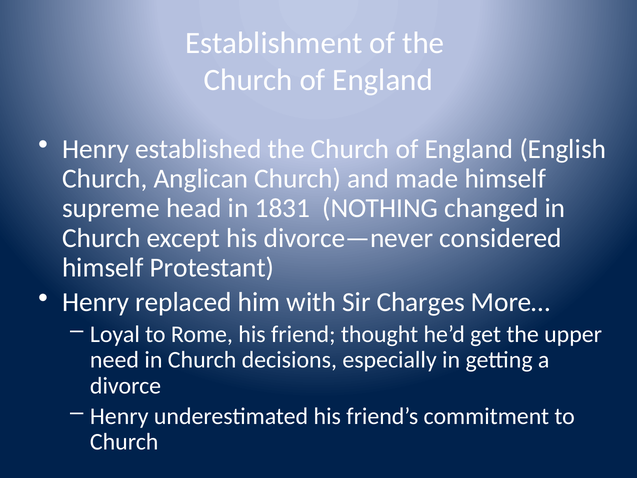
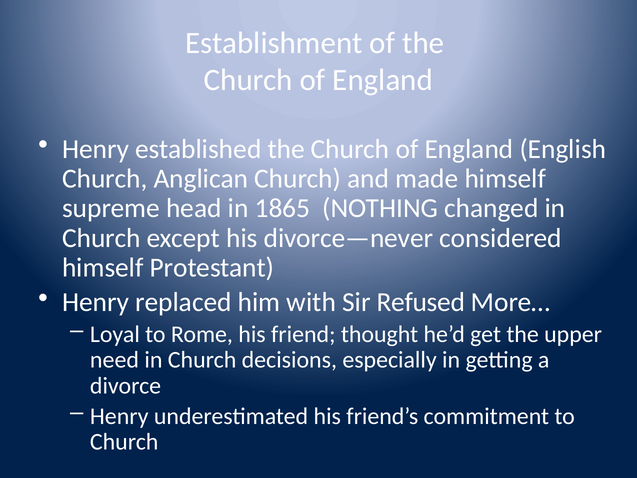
1831: 1831 -> 1865
Charges: Charges -> Refused
